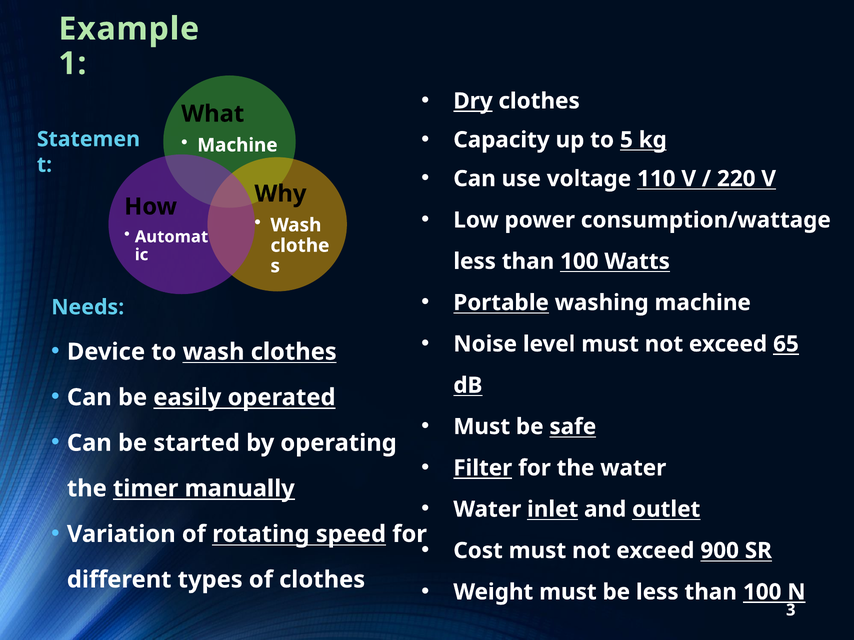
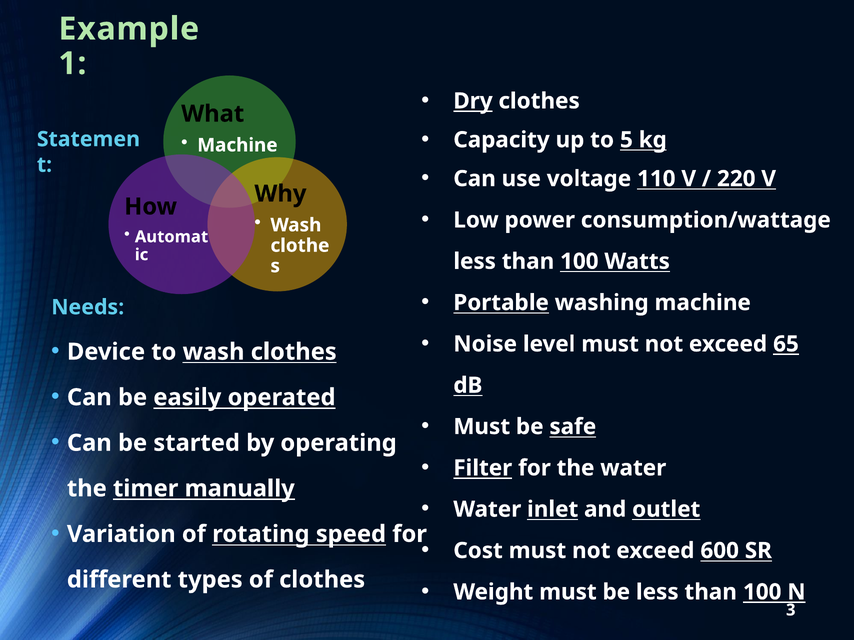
900: 900 -> 600
